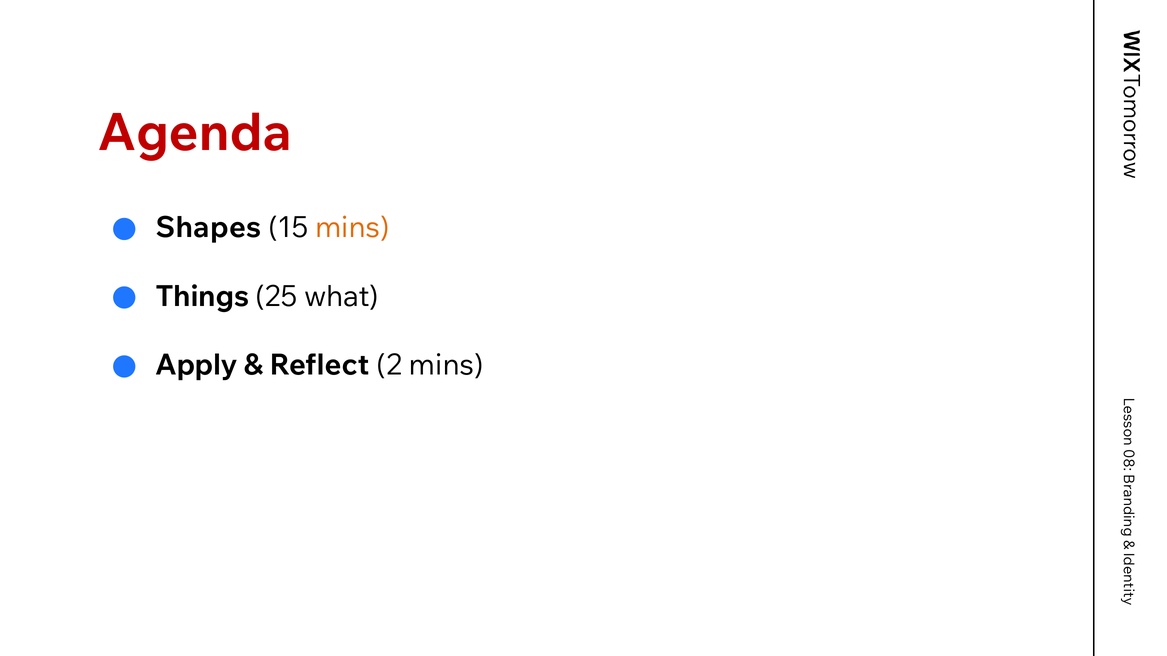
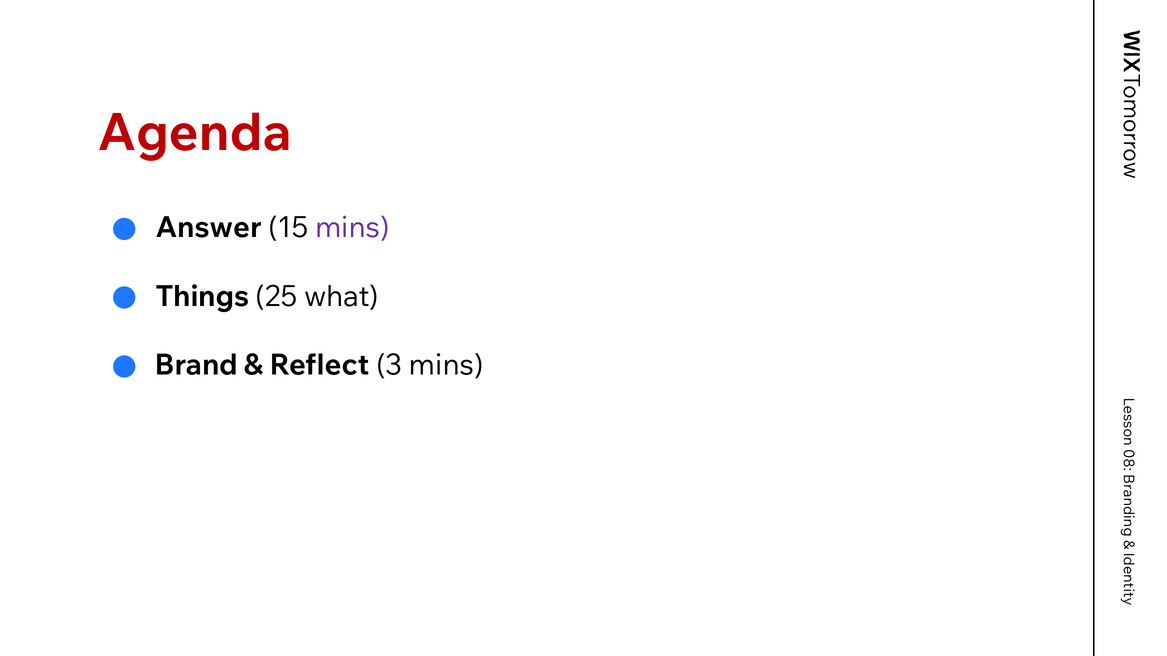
Shapes: Shapes -> Answer
mins at (352, 228) colour: orange -> purple
Apply: Apply -> Brand
2: 2 -> 3
